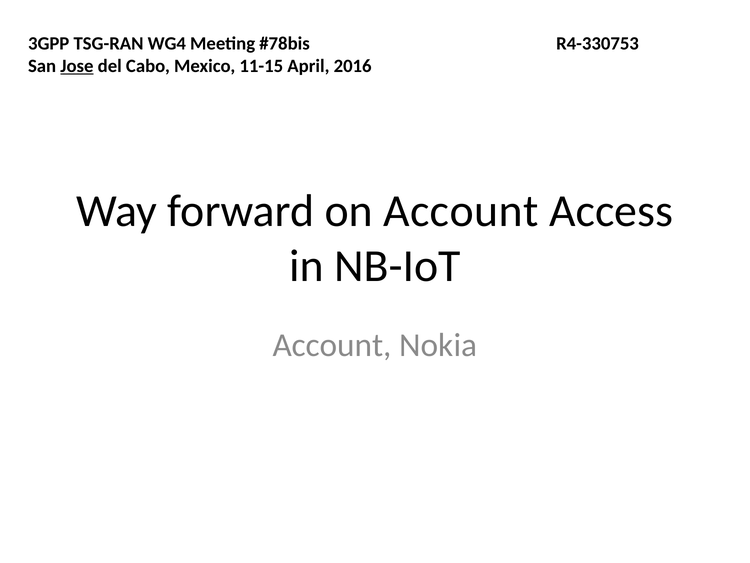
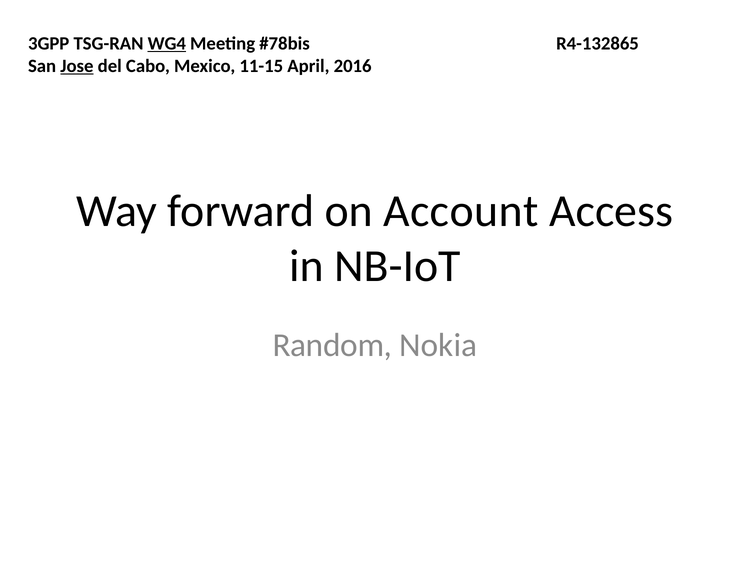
WG4 underline: none -> present
R4-330753: R4-330753 -> R4-132865
Account at (332, 345): Account -> Random
